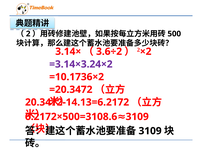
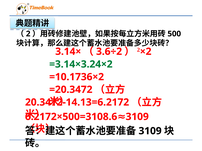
=3.14×3.24×2 colour: purple -> green
